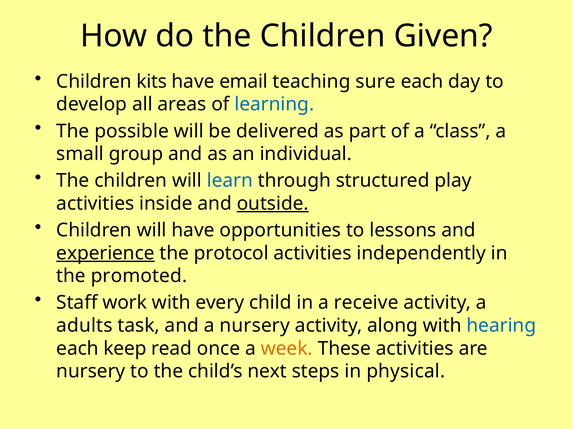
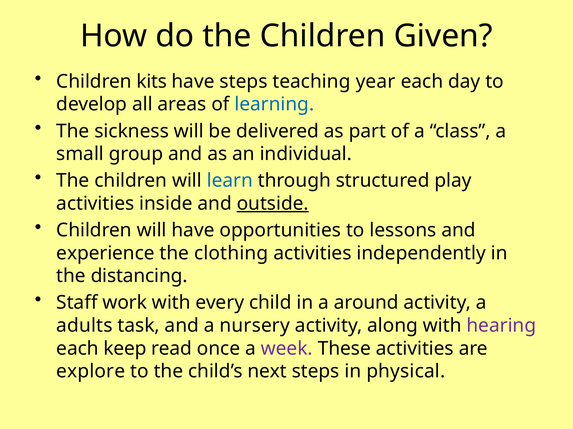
have email: email -> steps
sure: sure -> year
possible: possible -> sickness
experience underline: present -> none
protocol: protocol -> clothing
promoted: promoted -> distancing
receive: receive -> around
hearing colour: blue -> purple
week colour: orange -> purple
nursery at (91, 372): nursery -> explore
